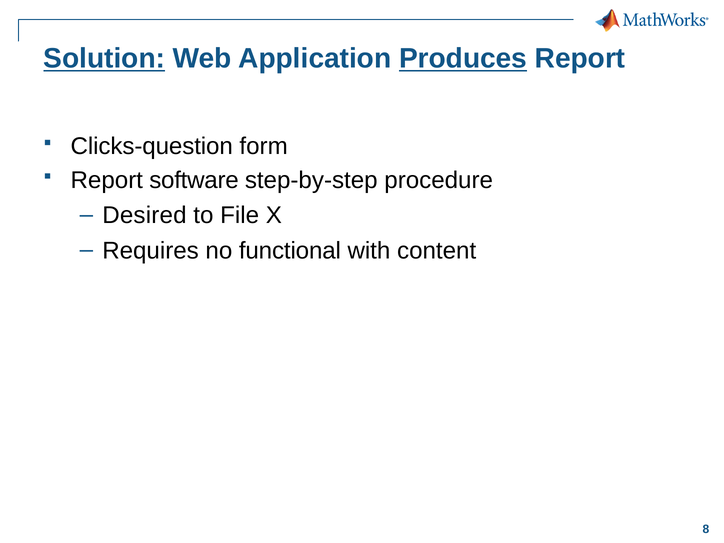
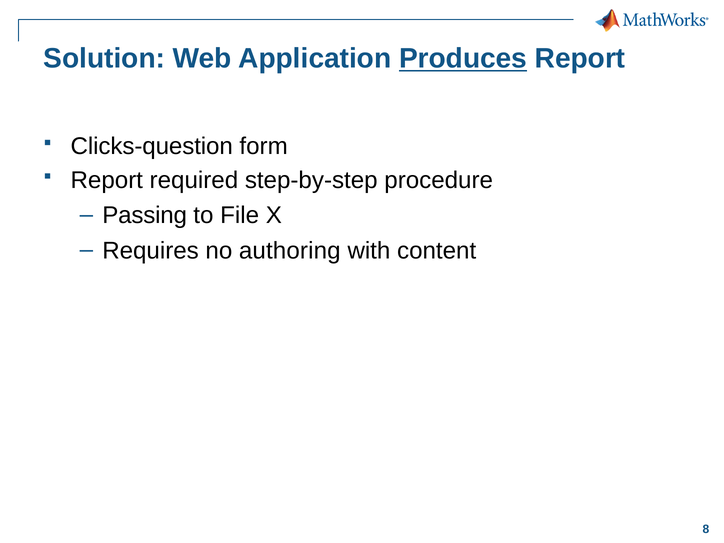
Solution underline: present -> none
software: software -> required
Desired: Desired -> Passing
functional: functional -> authoring
